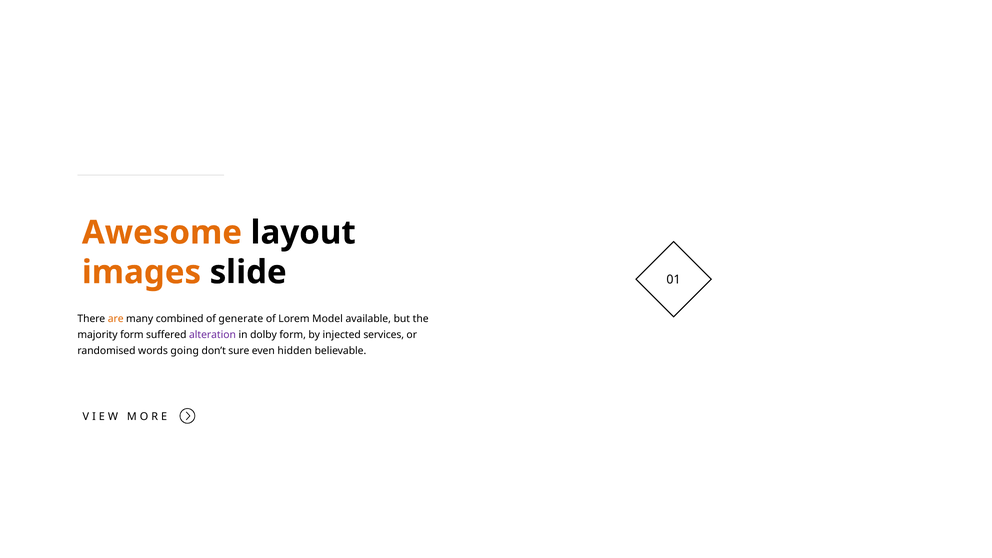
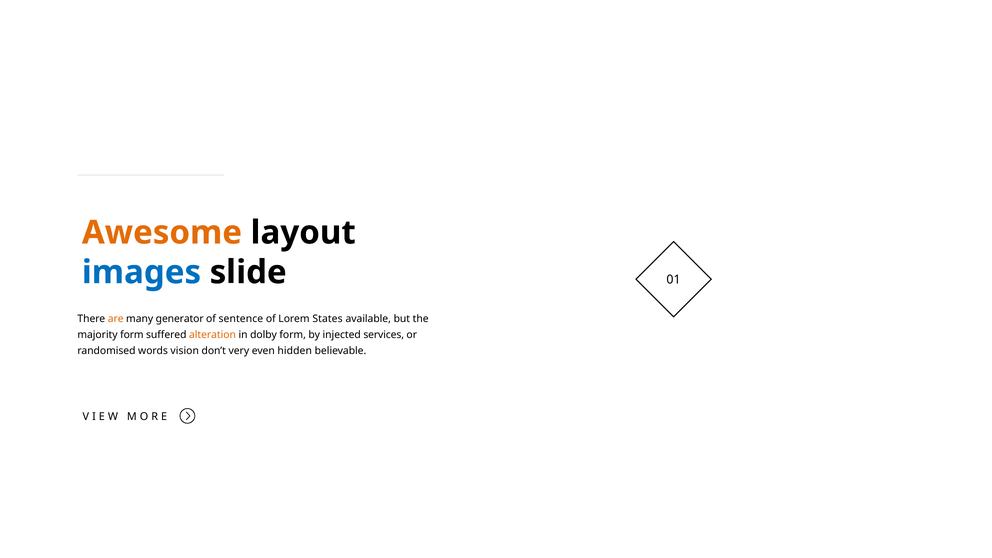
images colour: orange -> blue
combined: combined -> generator
generate: generate -> sentence
Model: Model -> States
alteration colour: purple -> orange
going: going -> vision
sure: sure -> very
